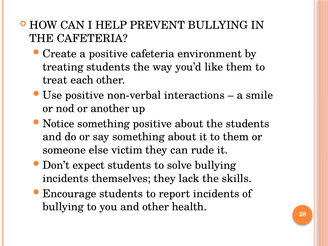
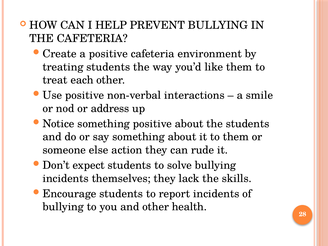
another: another -> address
victim: victim -> action
